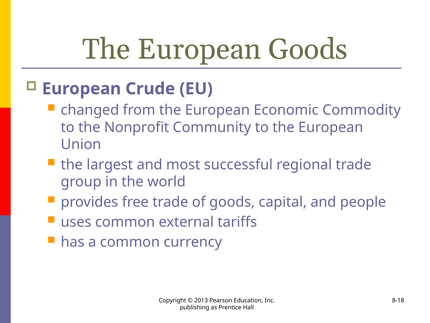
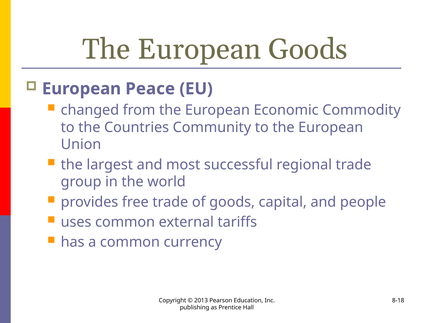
Crude: Crude -> Peace
Nonprofit: Nonprofit -> Countries
